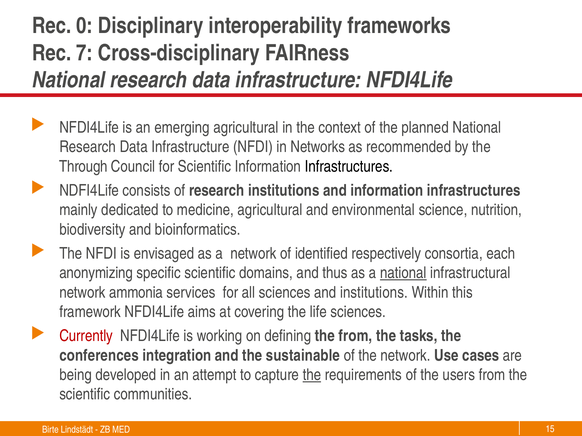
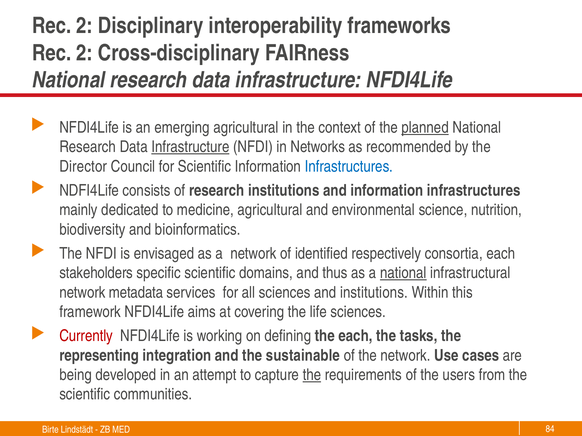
0 at (85, 26): 0 -> 2
7 at (85, 53): 7 -> 2
planned underline: none -> present
Infrastructure at (190, 147) underline: none -> present
Through: Through -> Director
Infrastructures at (349, 167) colour: black -> blue
anonymizing: anonymizing -> stakeholders
ammonia: ammonia -> metadata
the from: from -> each
conferences: conferences -> representing
15: 15 -> 84
